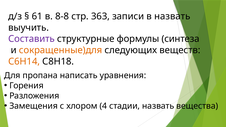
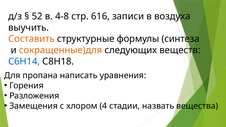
61: 61 -> 52
8-8: 8-8 -> 4-8
363: 363 -> 616
в назвать: назвать -> воздуха
Составить colour: purple -> orange
С6Н14 colour: orange -> blue
